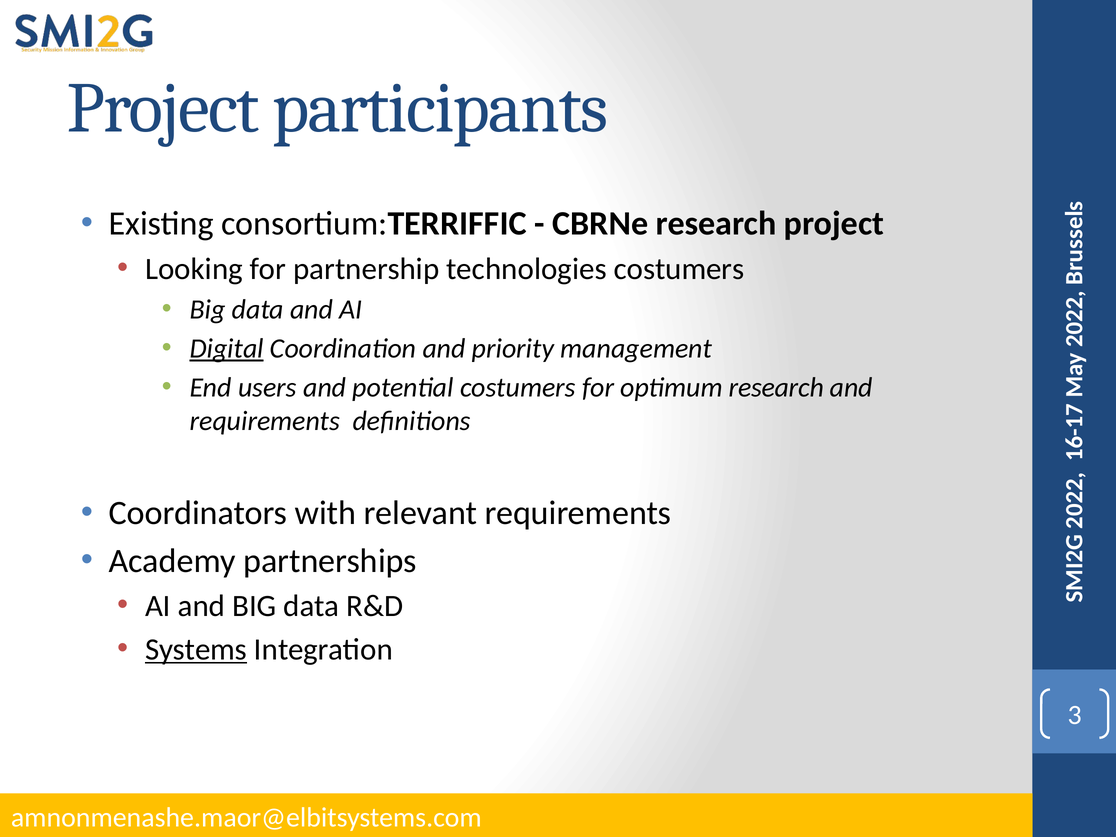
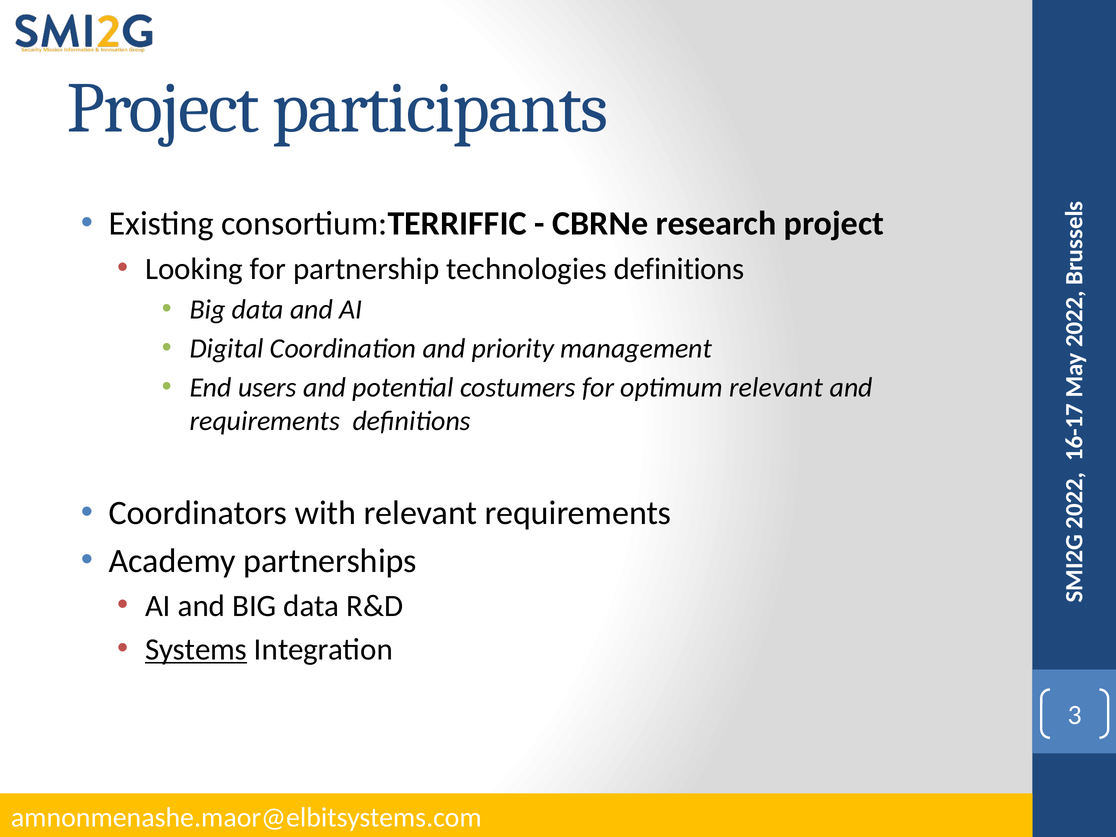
technologies costumers: costumers -> definitions
Digital underline: present -> none
optimum research: research -> relevant
